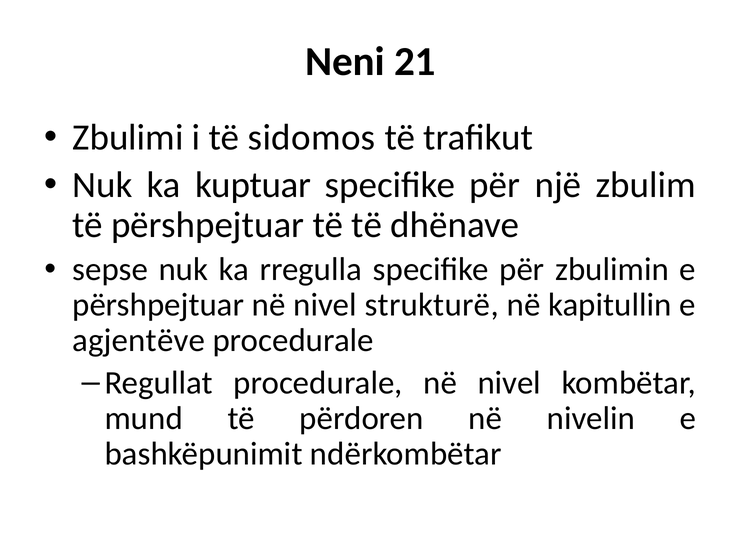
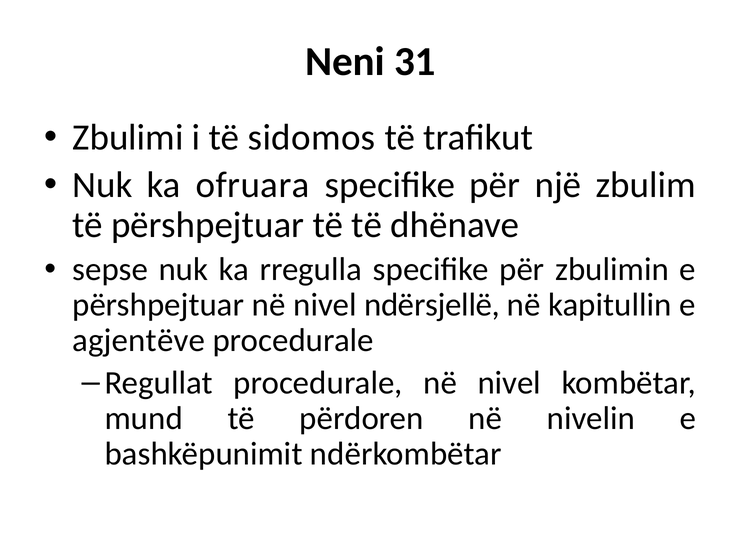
21: 21 -> 31
kuptuar: kuptuar -> ofruara
strukturë: strukturë -> ndërsjellë
